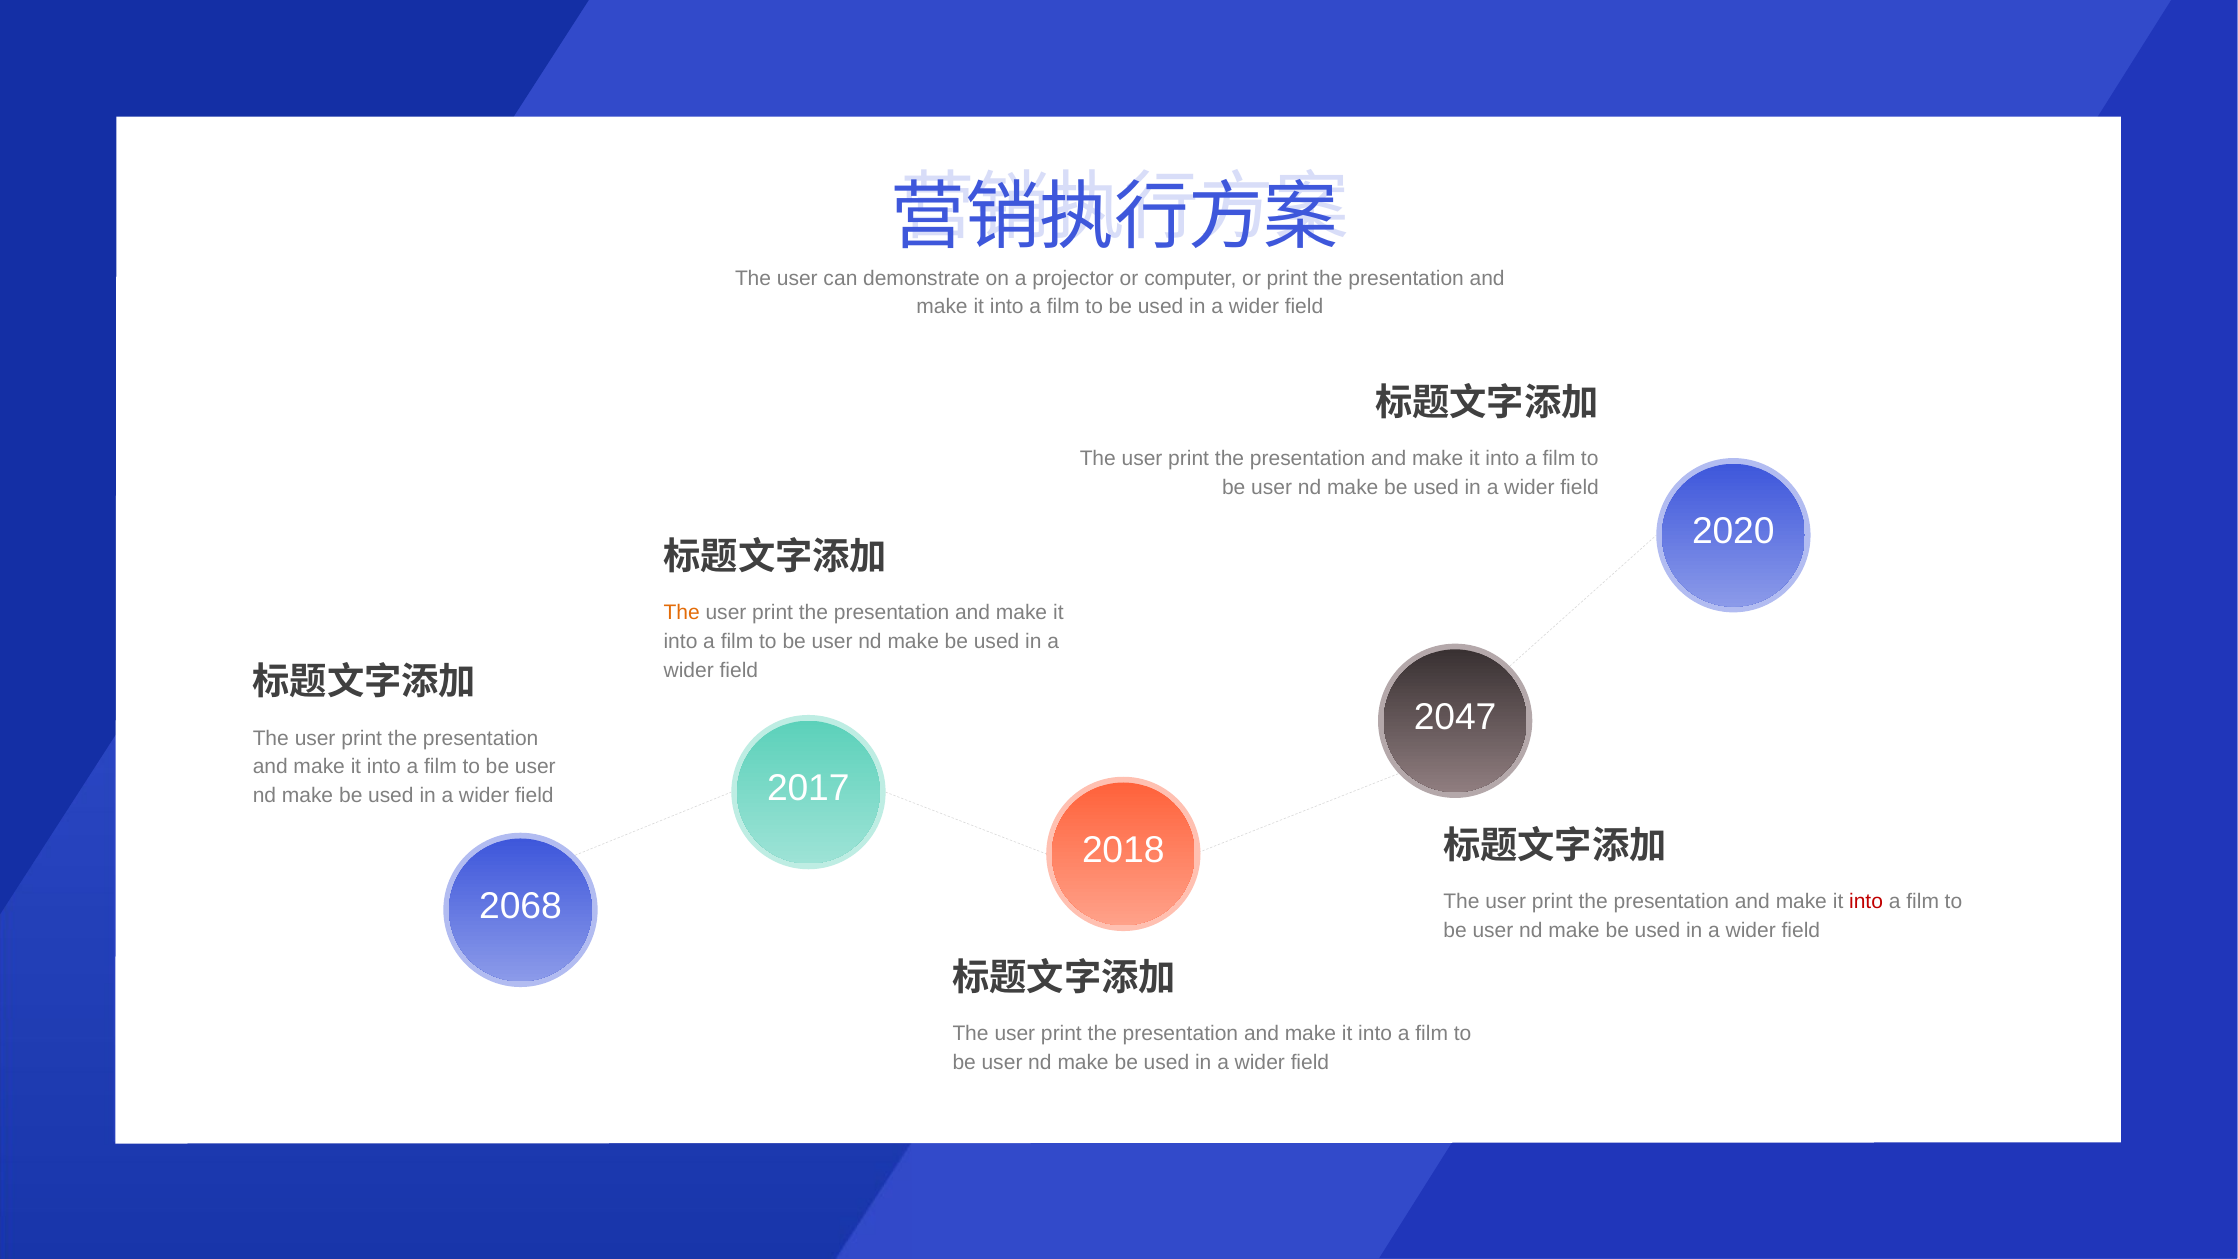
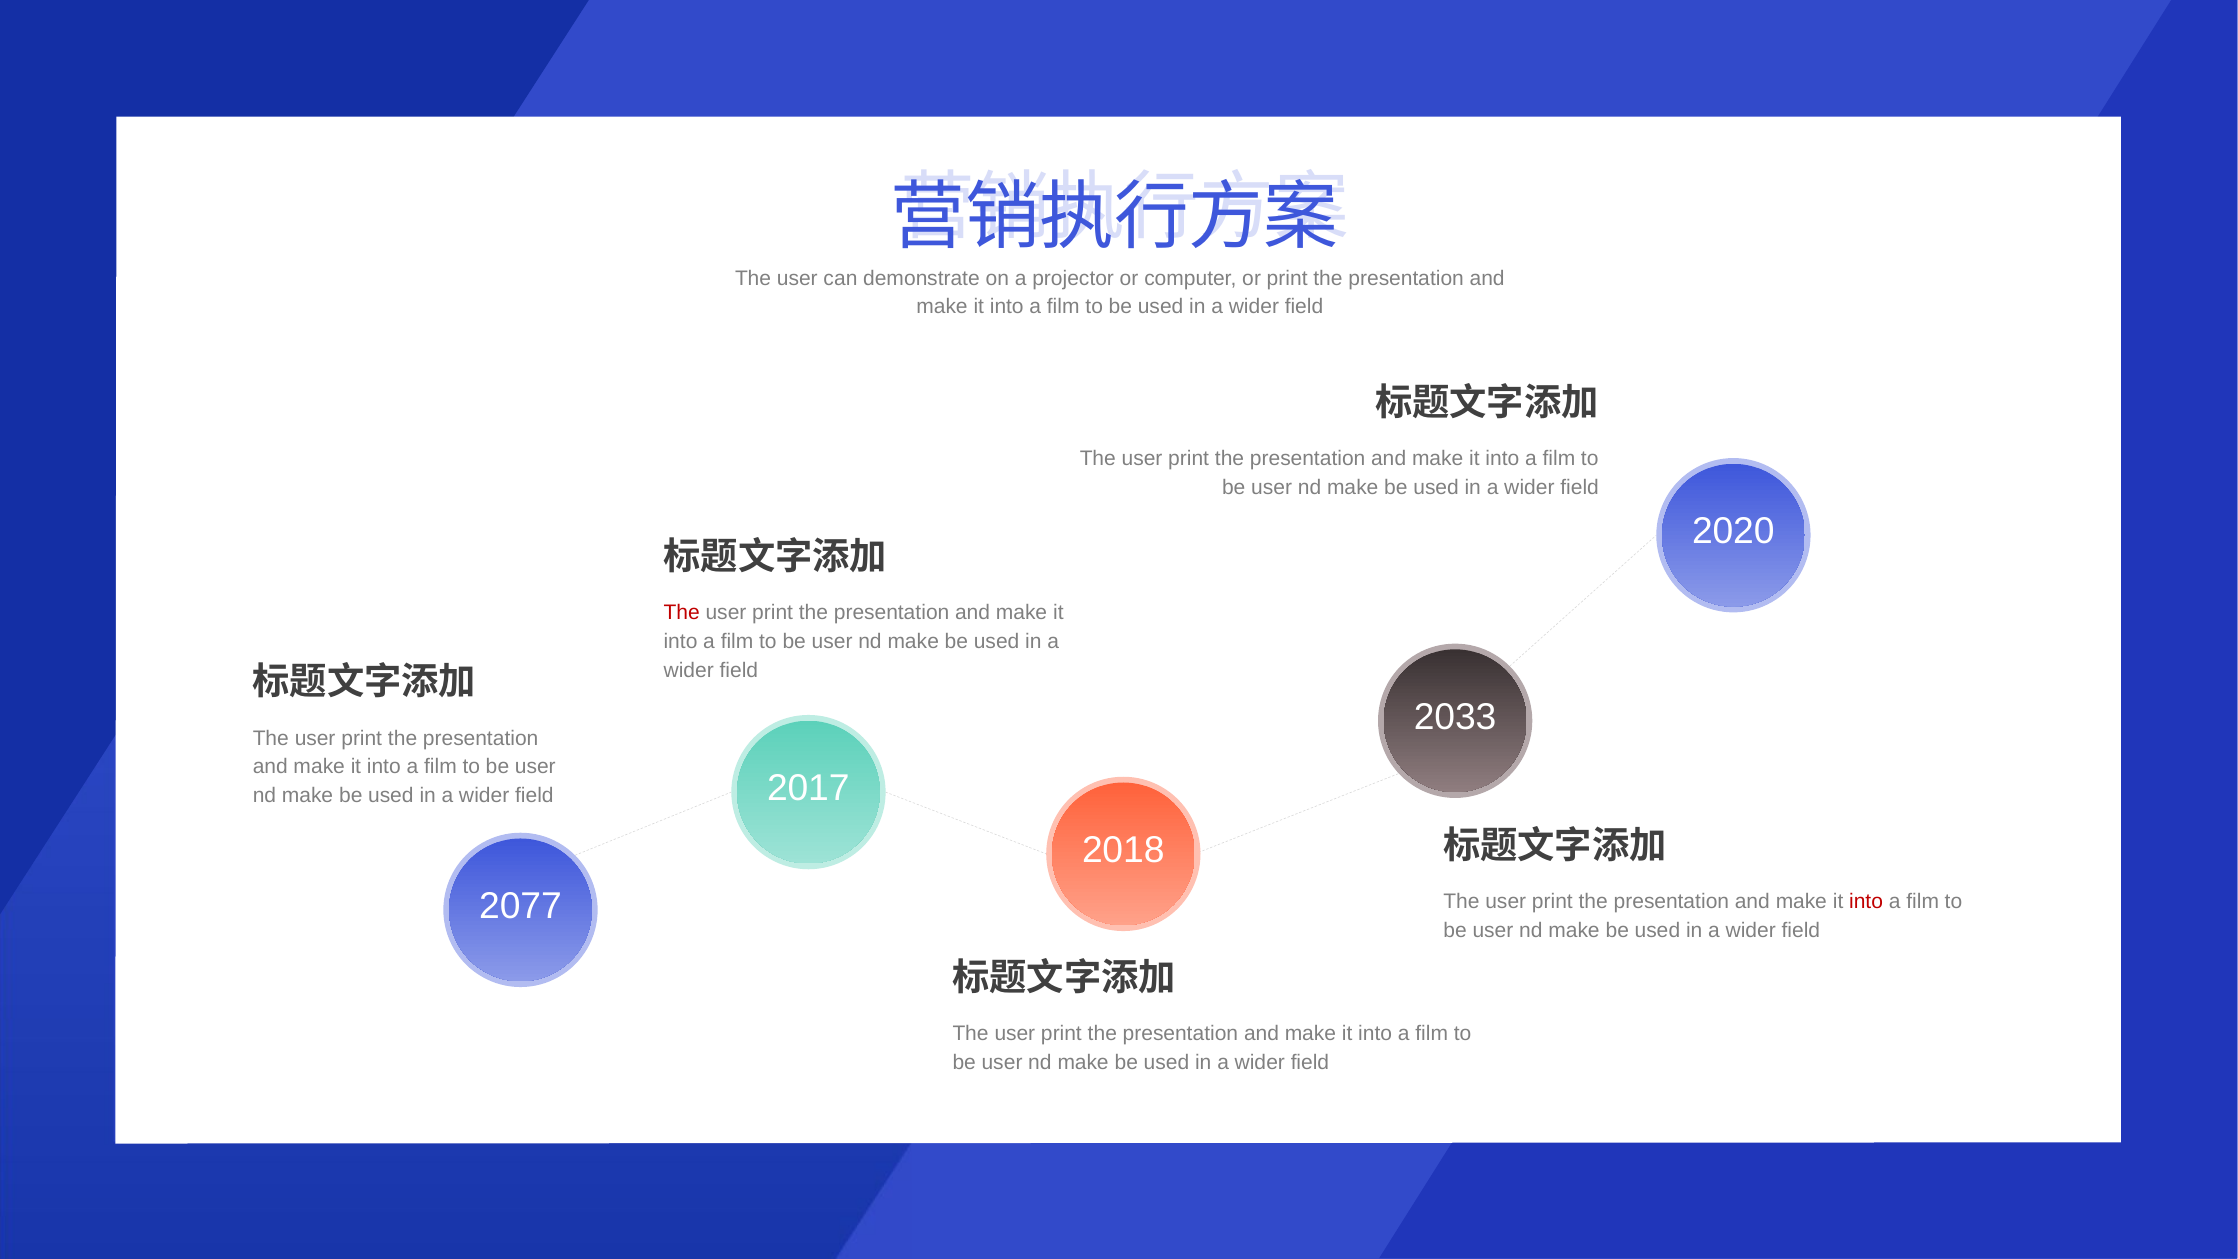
The at (682, 613) colour: orange -> red
2047: 2047 -> 2033
2068: 2068 -> 2077
